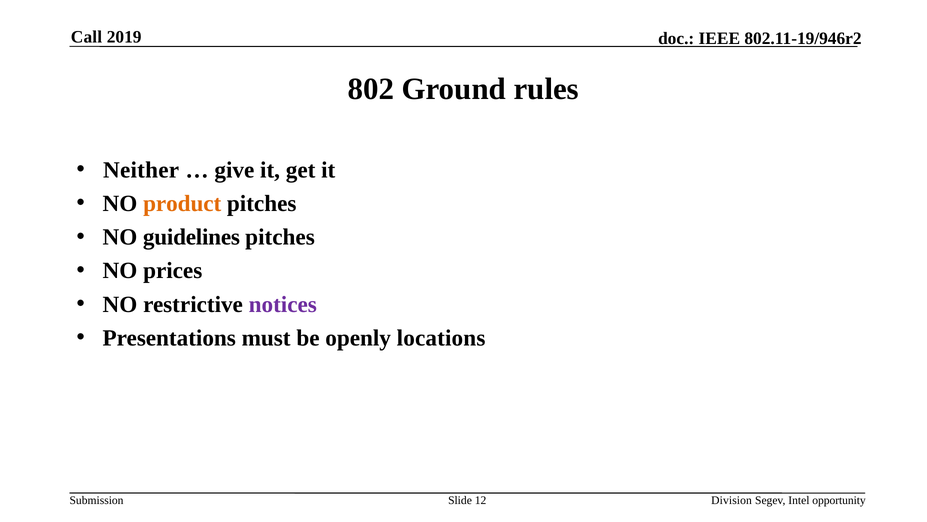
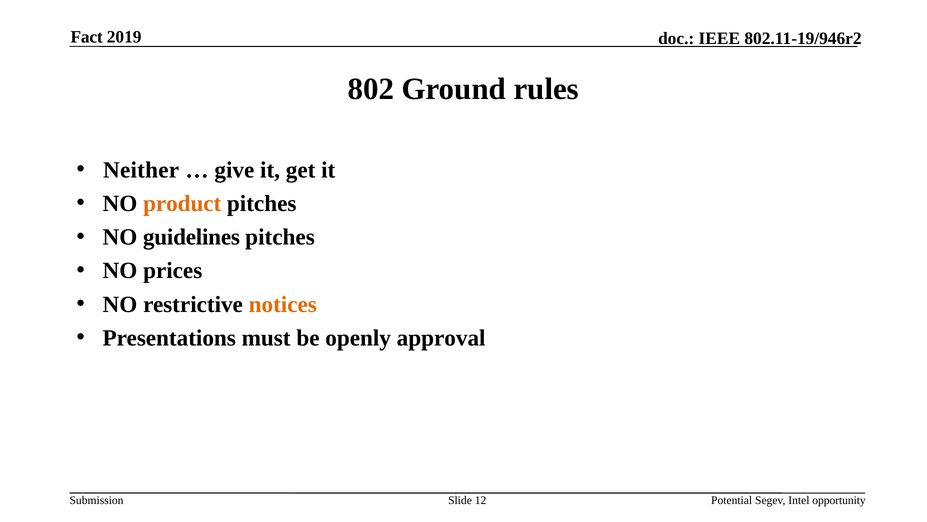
Call: Call -> Fact
notices colour: purple -> orange
locations: locations -> approval
Division: Division -> Potential
